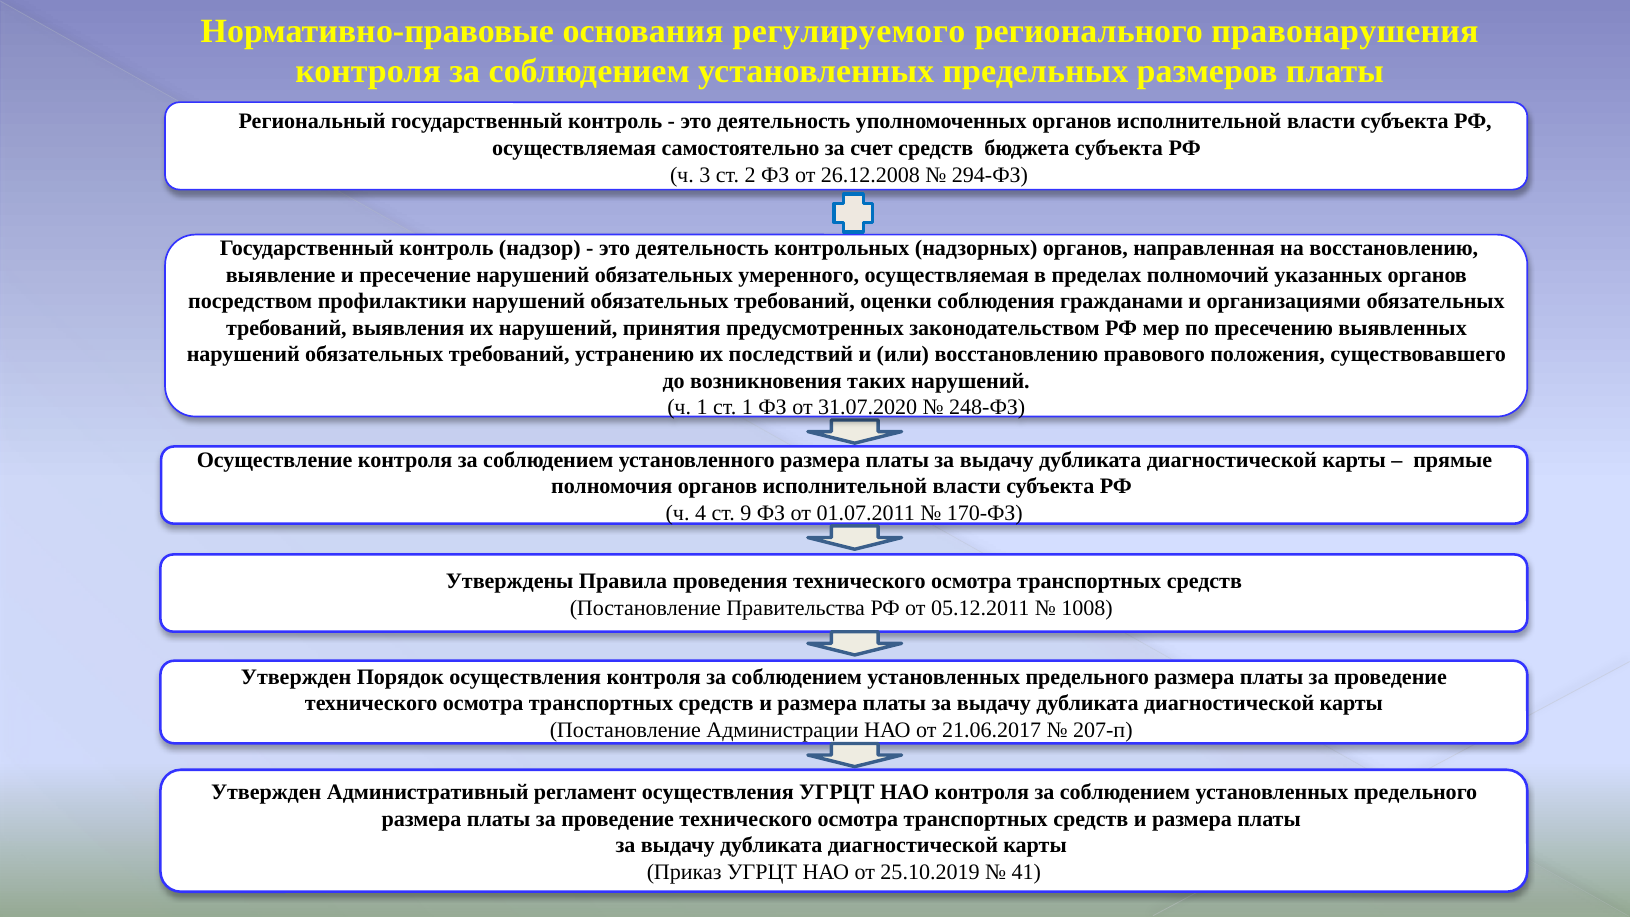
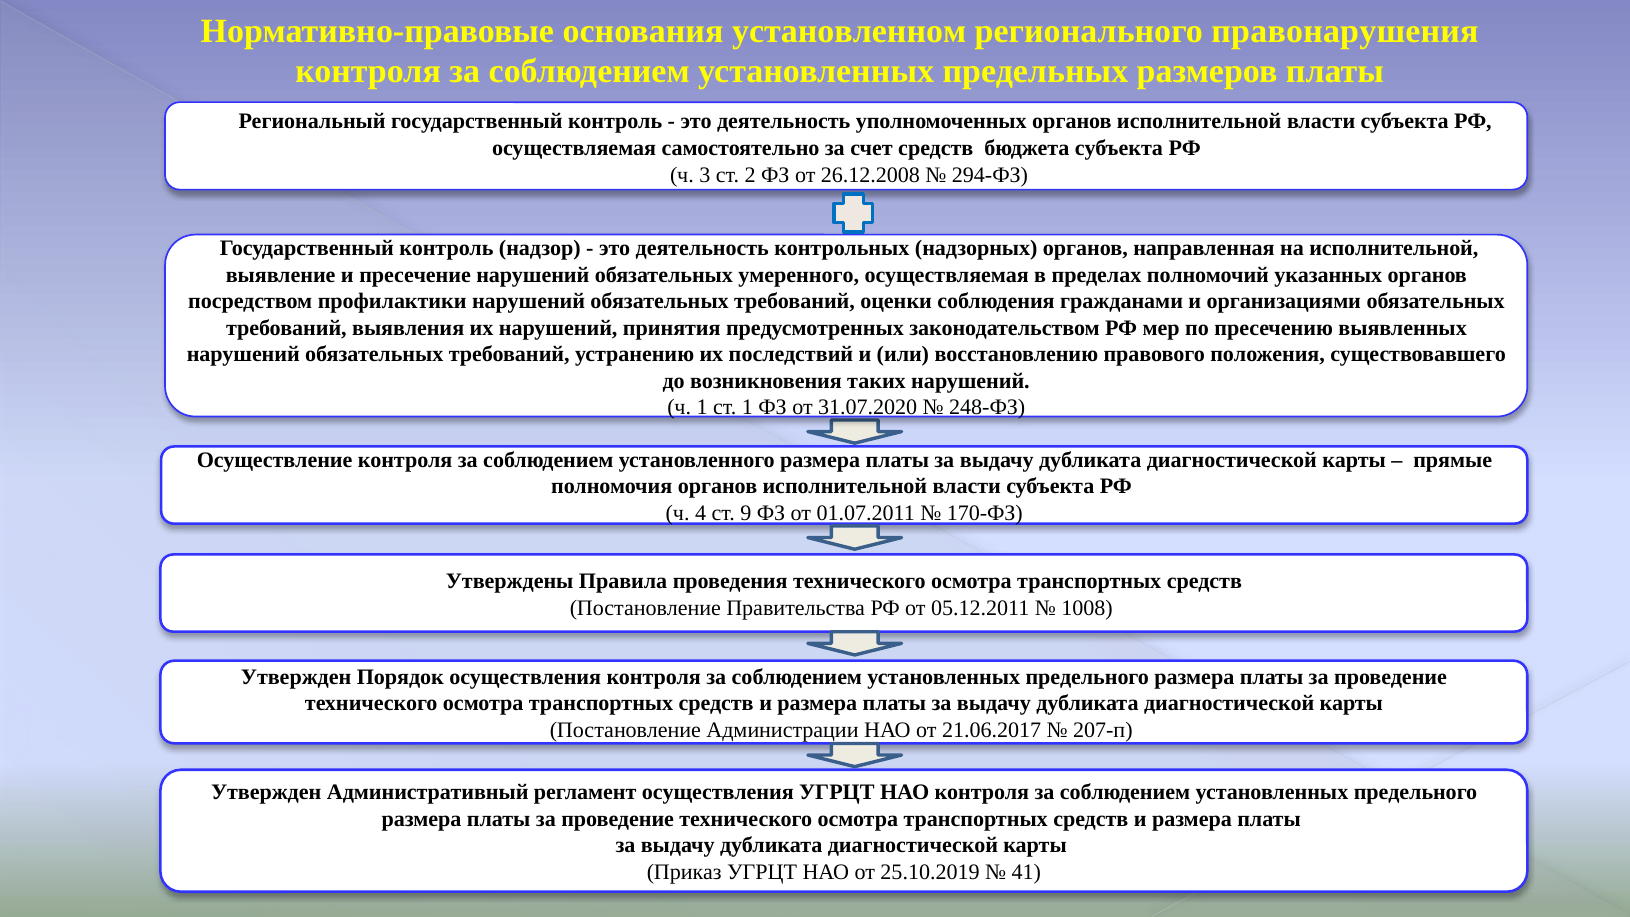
регулируемого: регулируемого -> установленном
на восстановлению: восстановлению -> исполнительной
